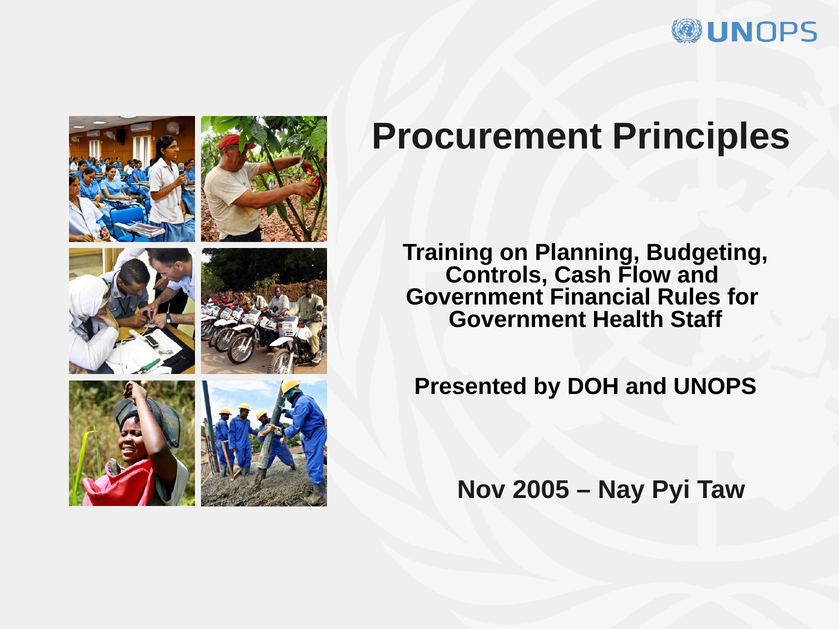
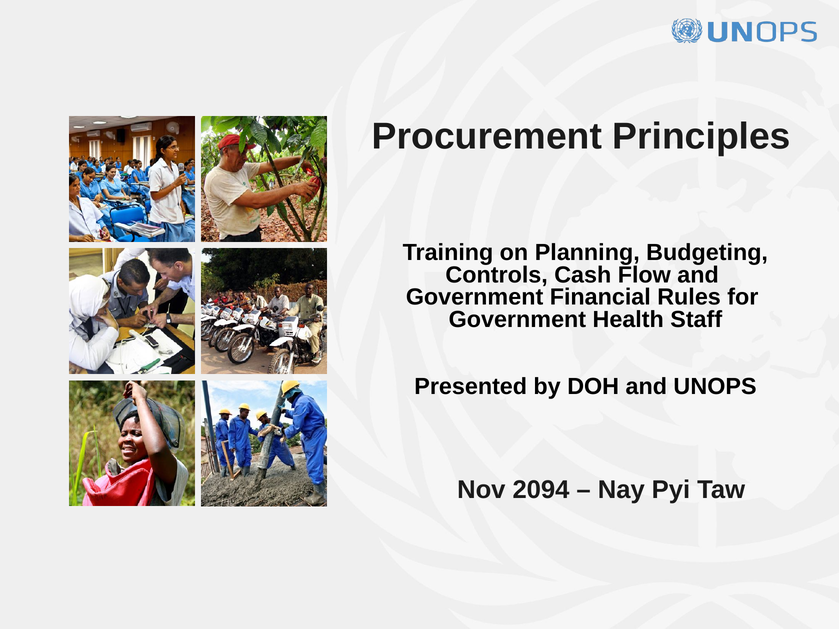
2005: 2005 -> 2094
